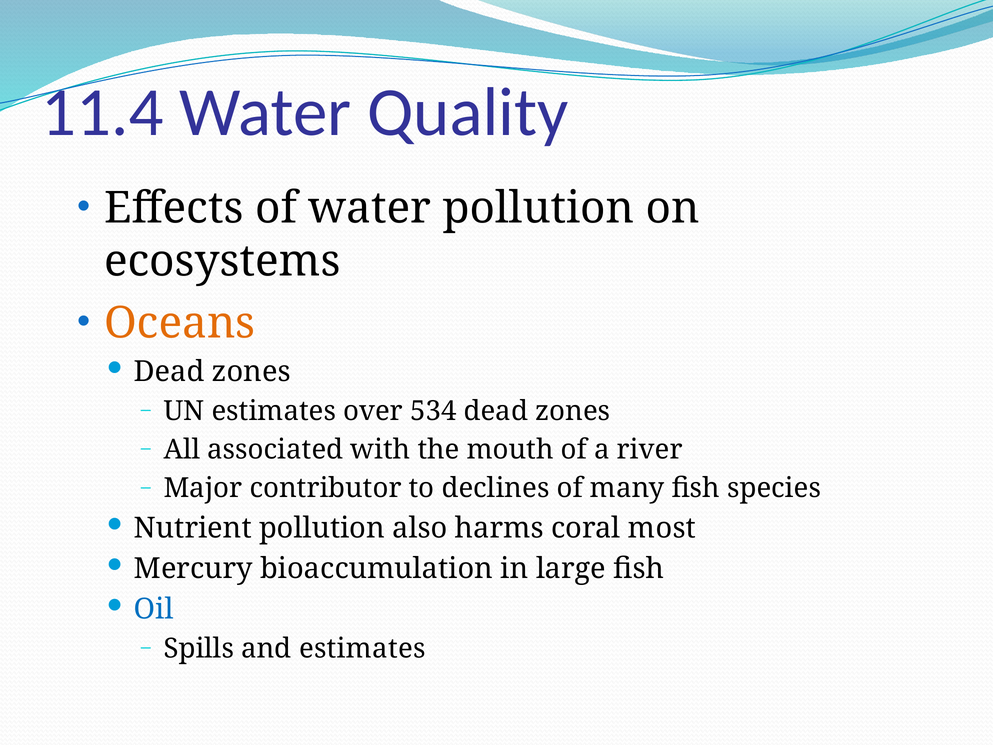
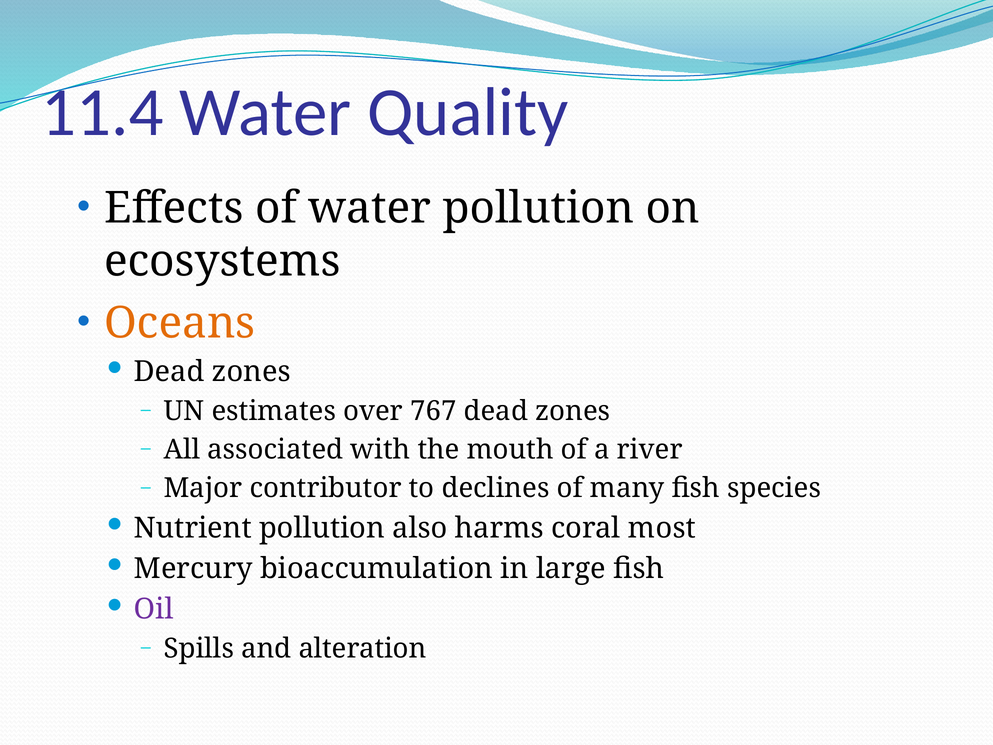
534: 534 -> 767
Oil colour: blue -> purple
and estimates: estimates -> alteration
